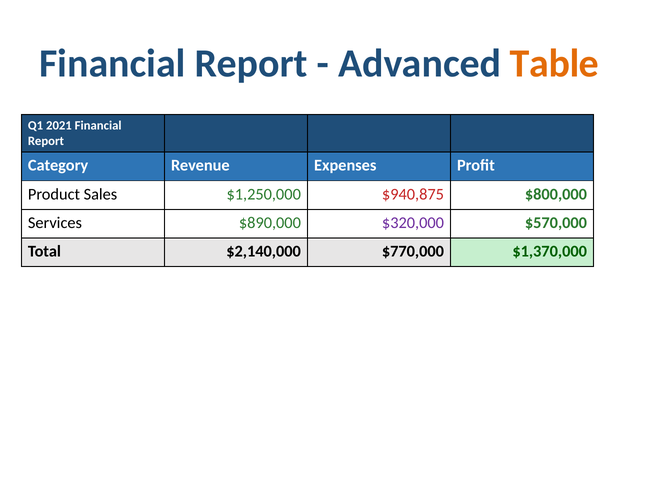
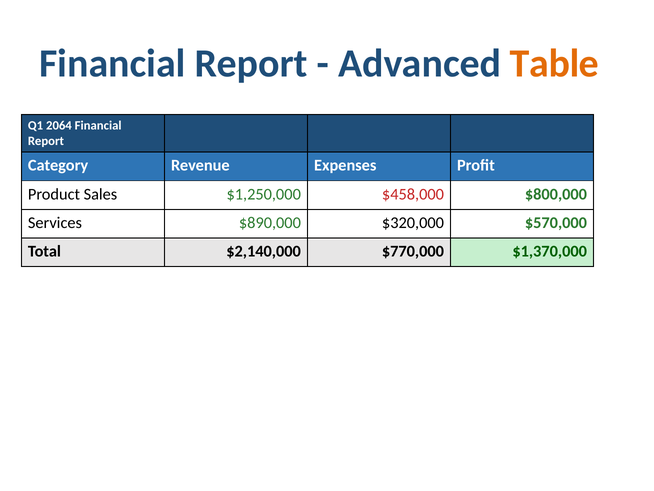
2021: 2021 -> 2064
$940,875: $940,875 -> $458,000
$320,000 colour: purple -> black
